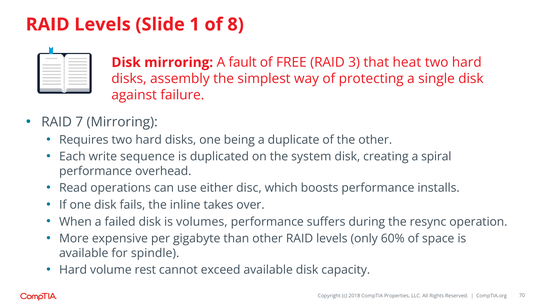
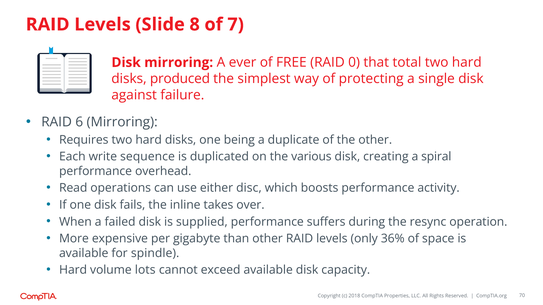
1: 1 -> 8
8: 8 -> 7
fault: fault -> ever
3: 3 -> 0
heat: heat -> total
assembly: assembly -> produced
7: 7 -> 6
system: system -> various
installs: installs -> activity
volumes: volumes -> supplied
60%: 60% -> 36%
rest: rest -> lots
